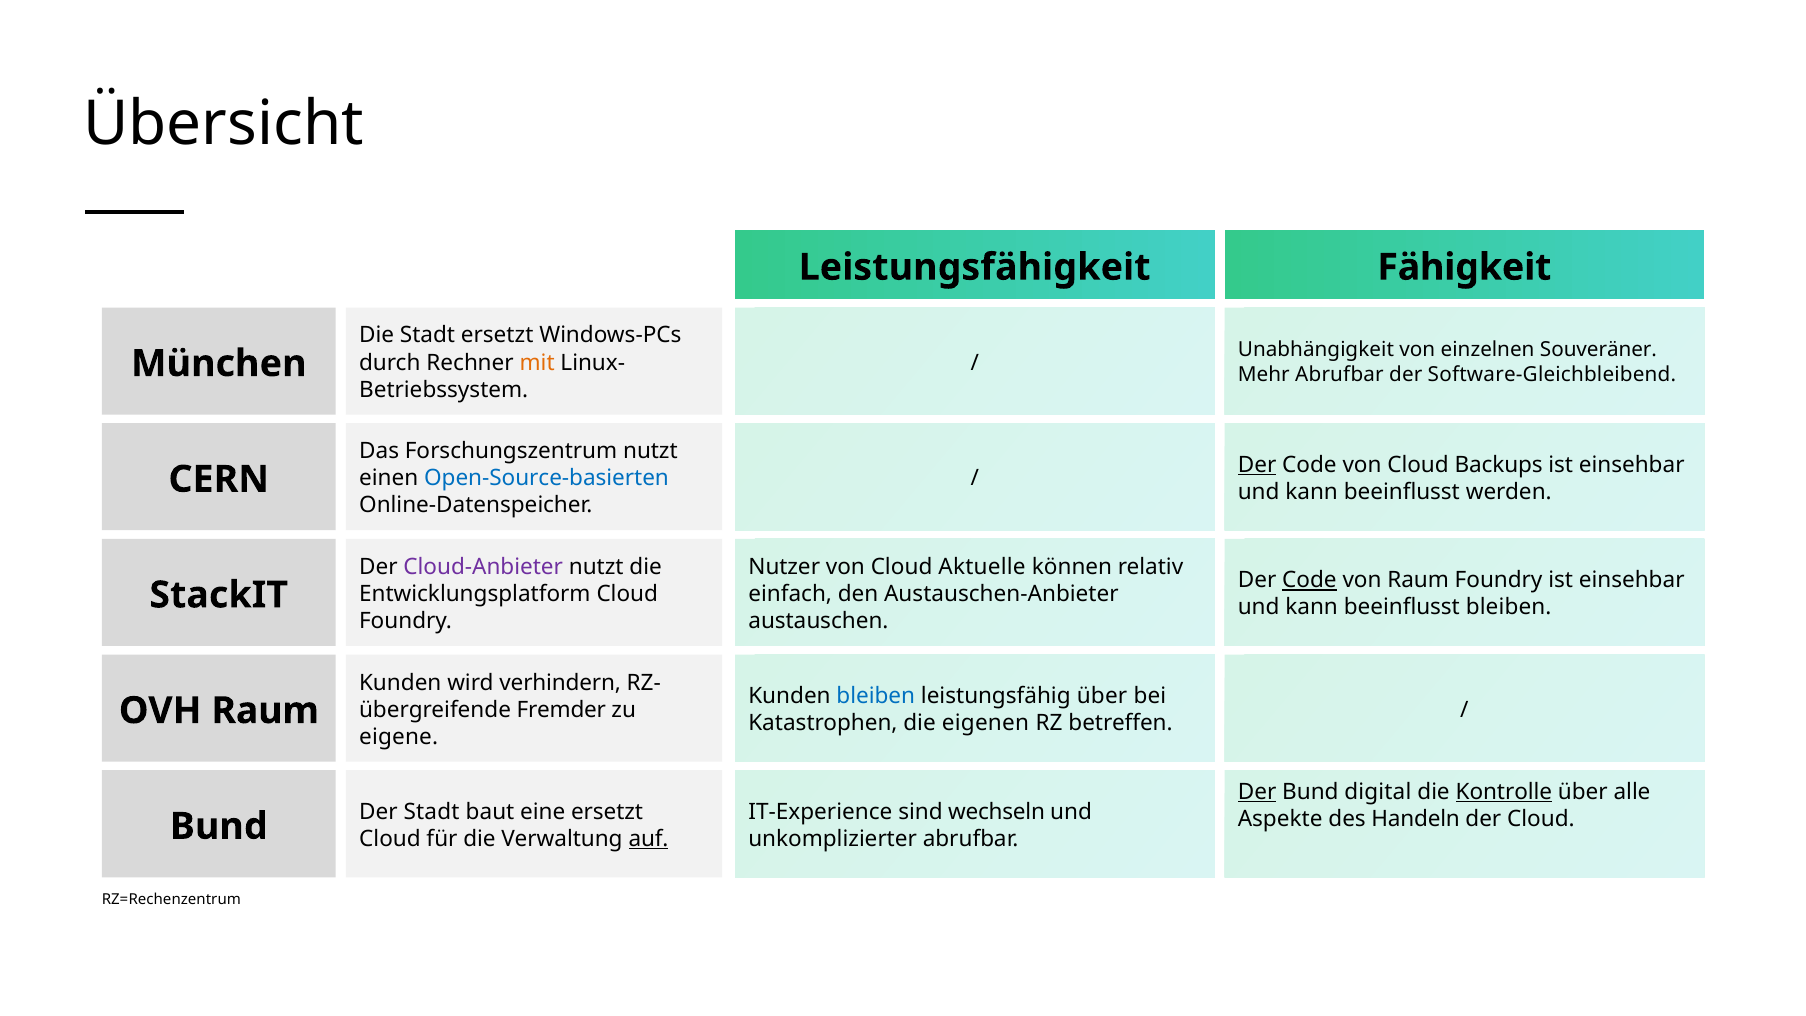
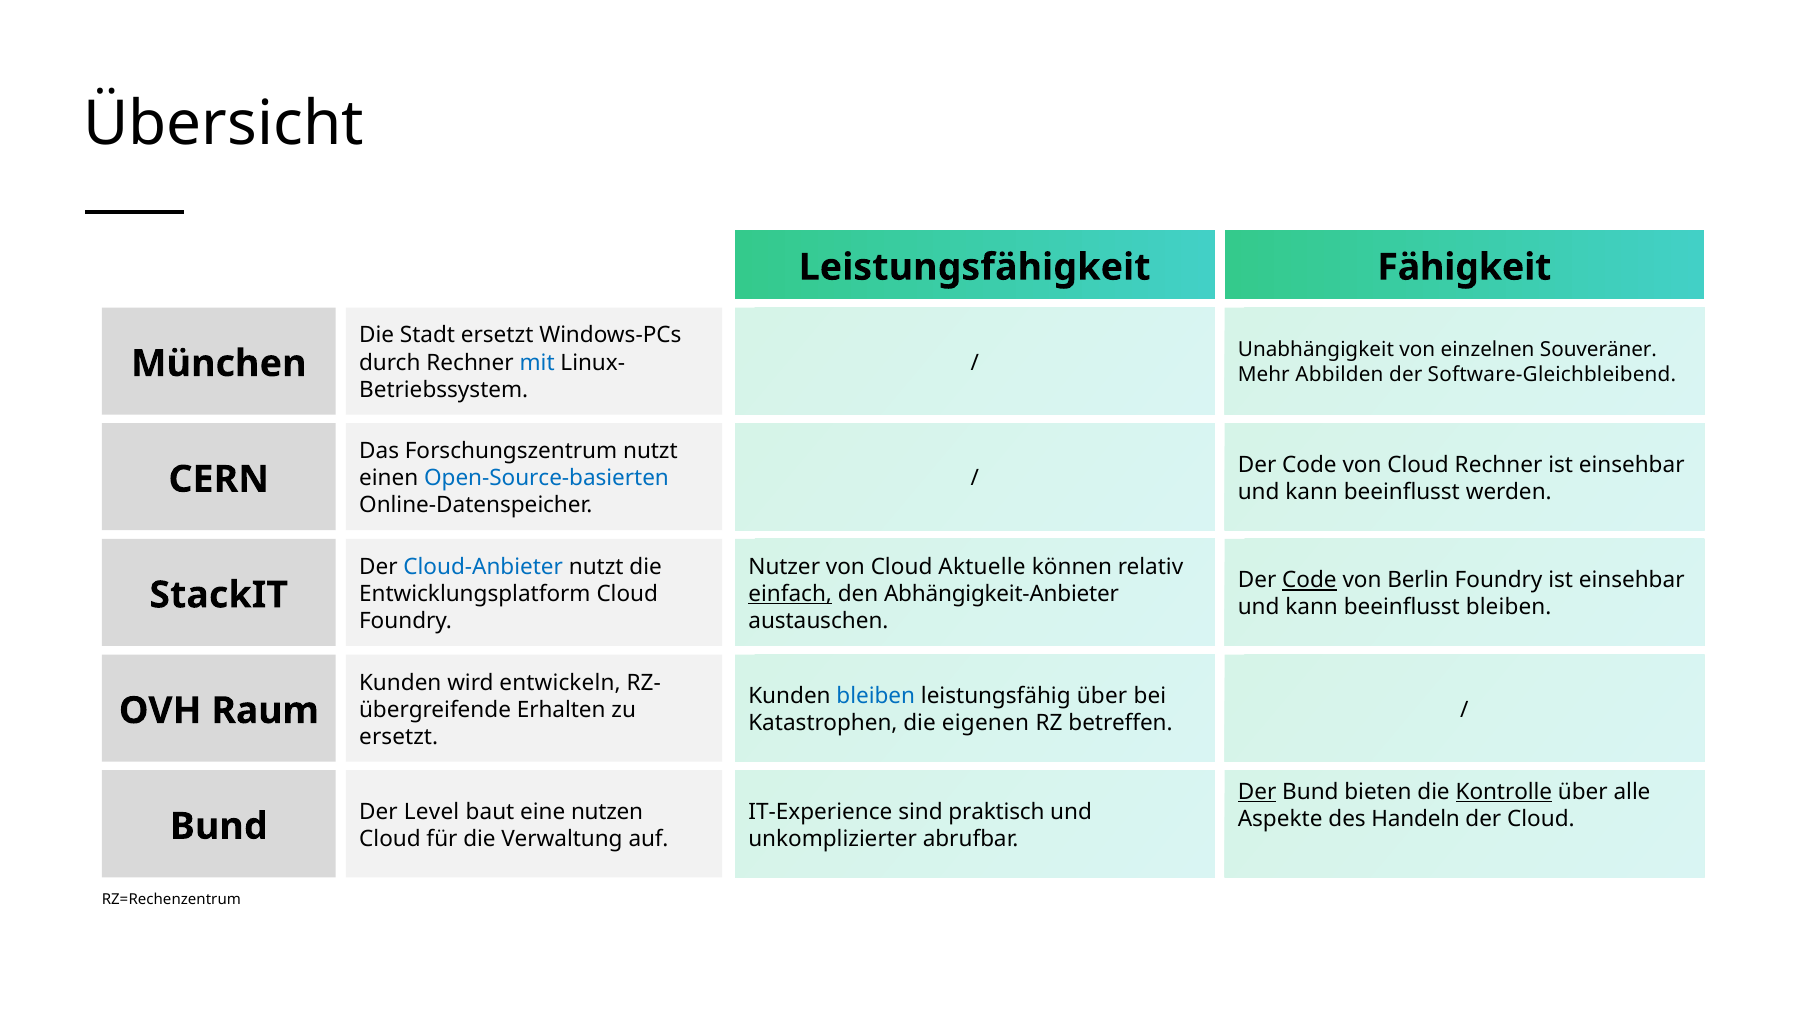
mit colour: orange -> blue
Mehr Abrufbar: Abrufbar -> Abbilden
Der at (1257, 465) underline: present -> none
Cloud Backups: Backups -> Rechner
Cloud-Anbieter colour: purple -> blue
von Raum: Raum -> Berlin
einfach underline: none -> present
Austauschen-Anbieter: Austauschen-Anbieter -> Abhängigkeit-Anbieter
verhindern: verhindern -> entwickeln
Fremder: Fremder -> Erhalten
eigene at (399, 737): eigene -> ersetzt
digital: digital -> bieten
Der Stadt: Stadt -> Level
eine ersetzt: ersetzt -> nutzen
wechseln: wechseln -> praktisch
auf underline: present -> none
